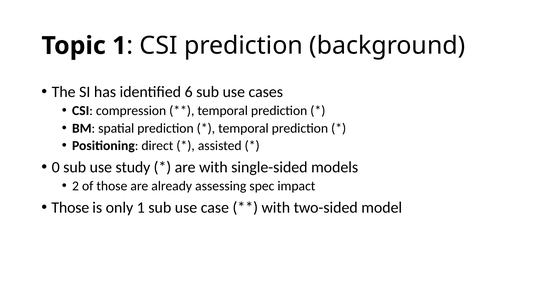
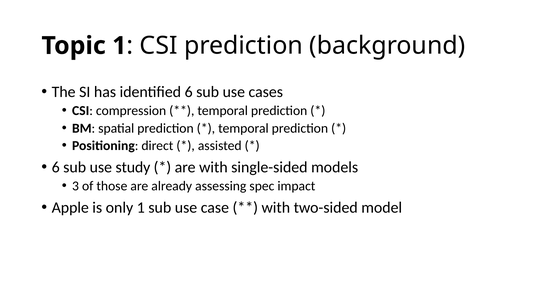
0 at (56, 167): 0 -> 6
2: 2 -> 3
Those at (70, 208): Those -> Apple
